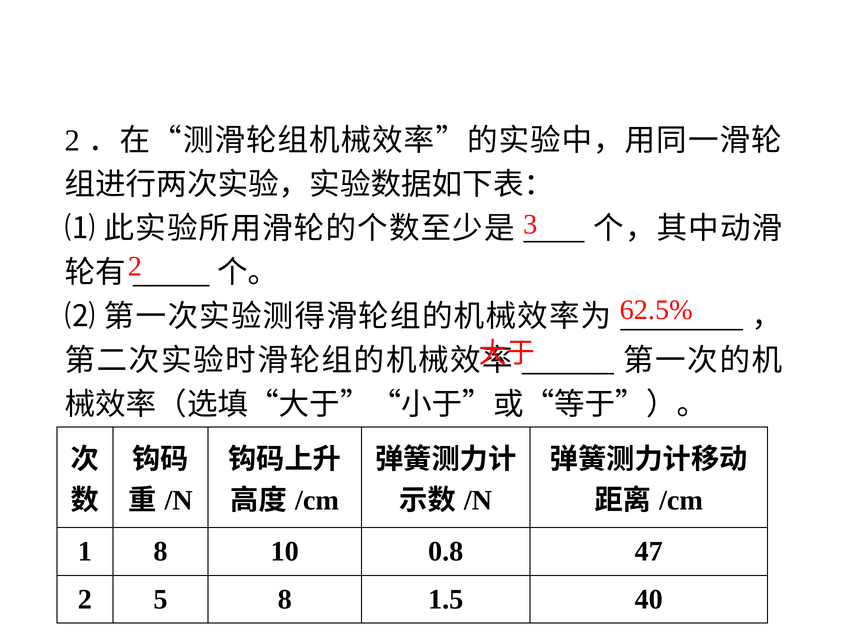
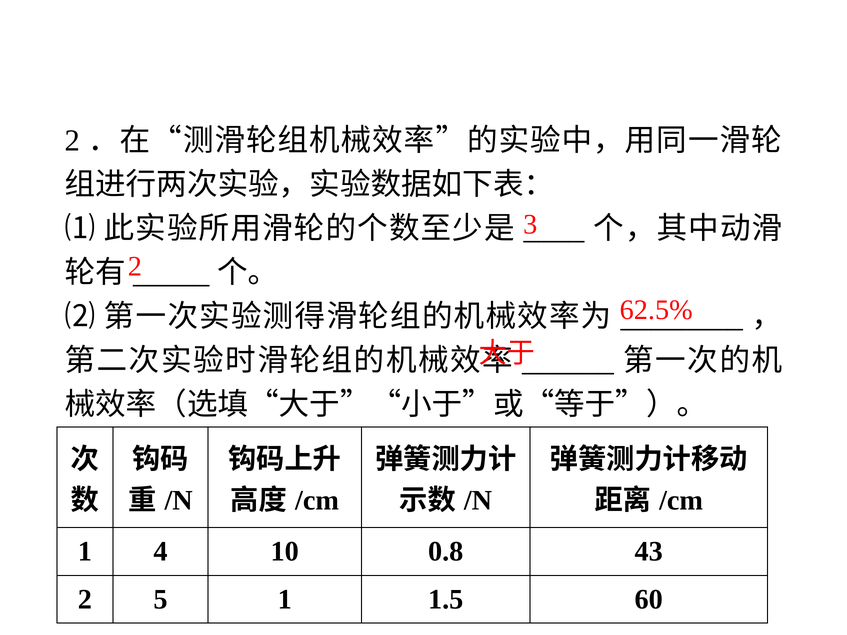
1 8: 8 -> 4
47: 47 -> 43
5 8: 8 -> 1
40: 40 -> 60
